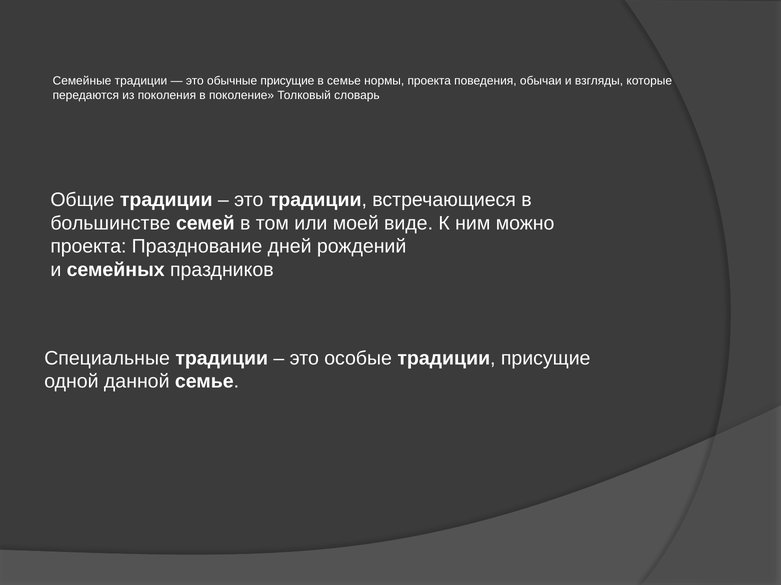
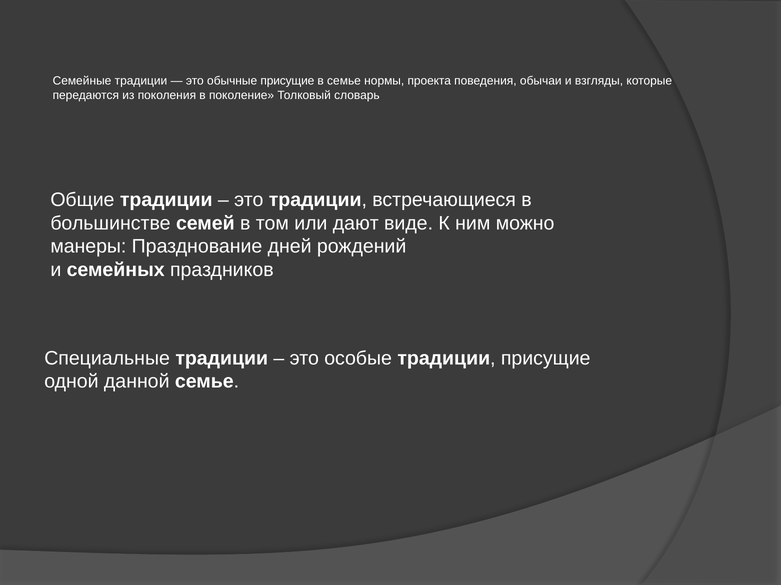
моей: моей -> дают
проекта at (88, 247): проекта -> манеры
